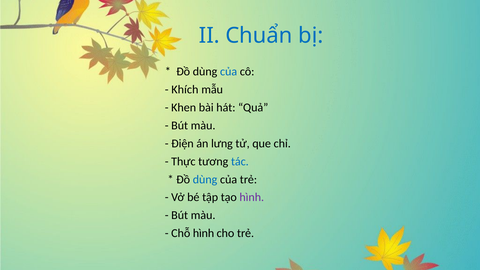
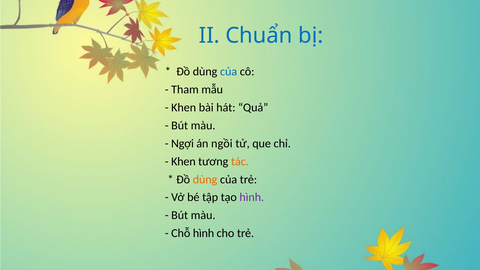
Khích: Khích -> Tham
Điện: Điện -> Ngợi
lưng: lưng -> ngồi
Thực at (183, 161): Thực -> Khen
tác colour: blue -> orange
dùng at (205, 179) colour: blue -> orange
